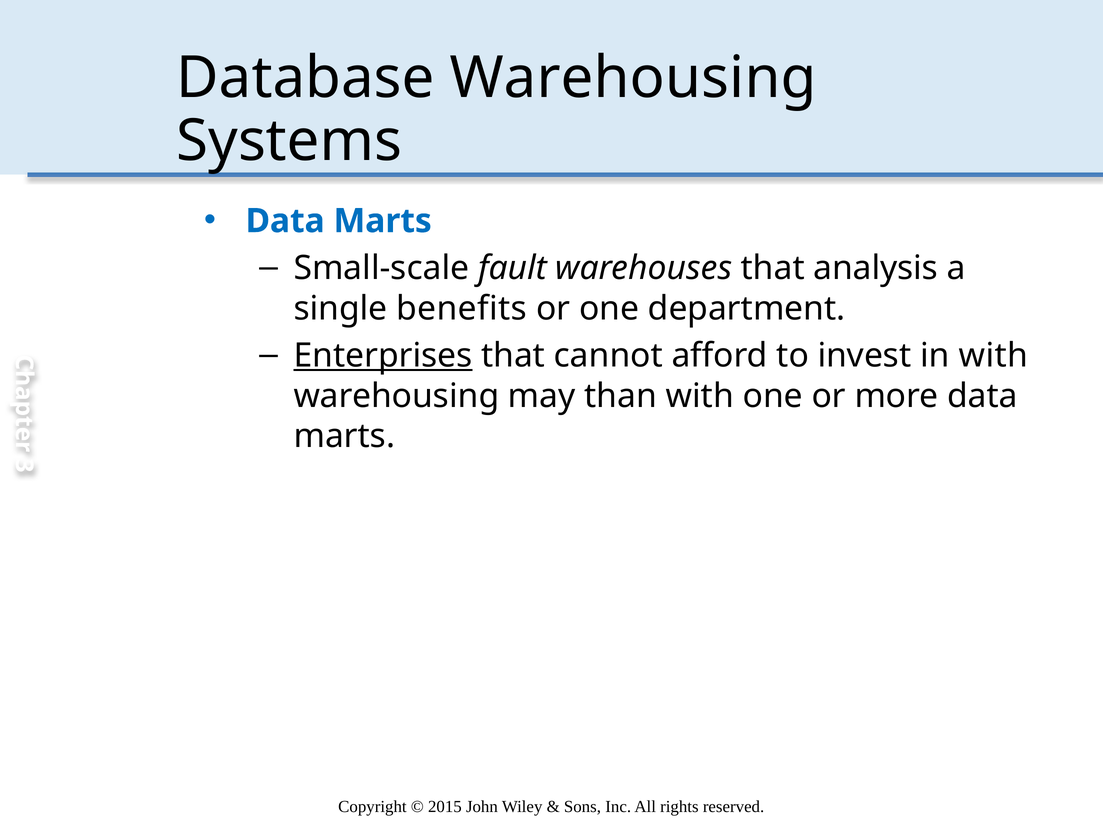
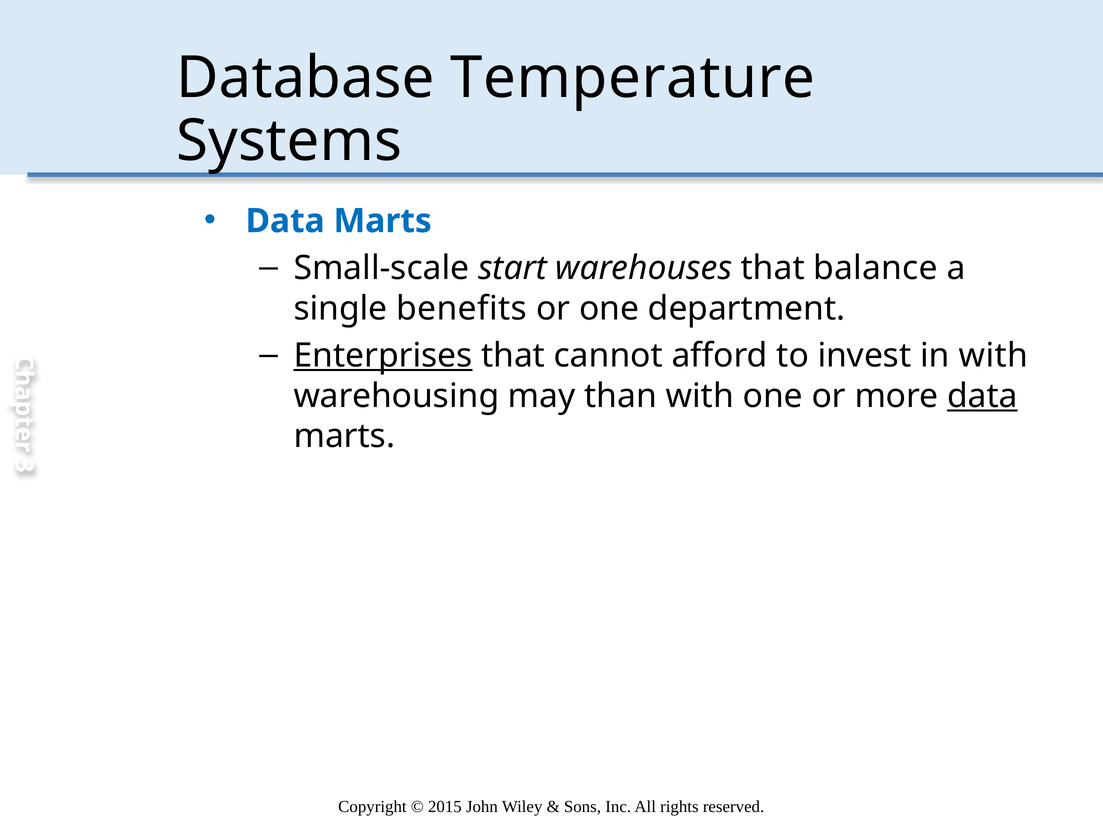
Database Warehousing: Warehousing -> Temperature
fault: fault -> start
analysis: analysis -> balance
data at (982, 396) underline: none -> present
